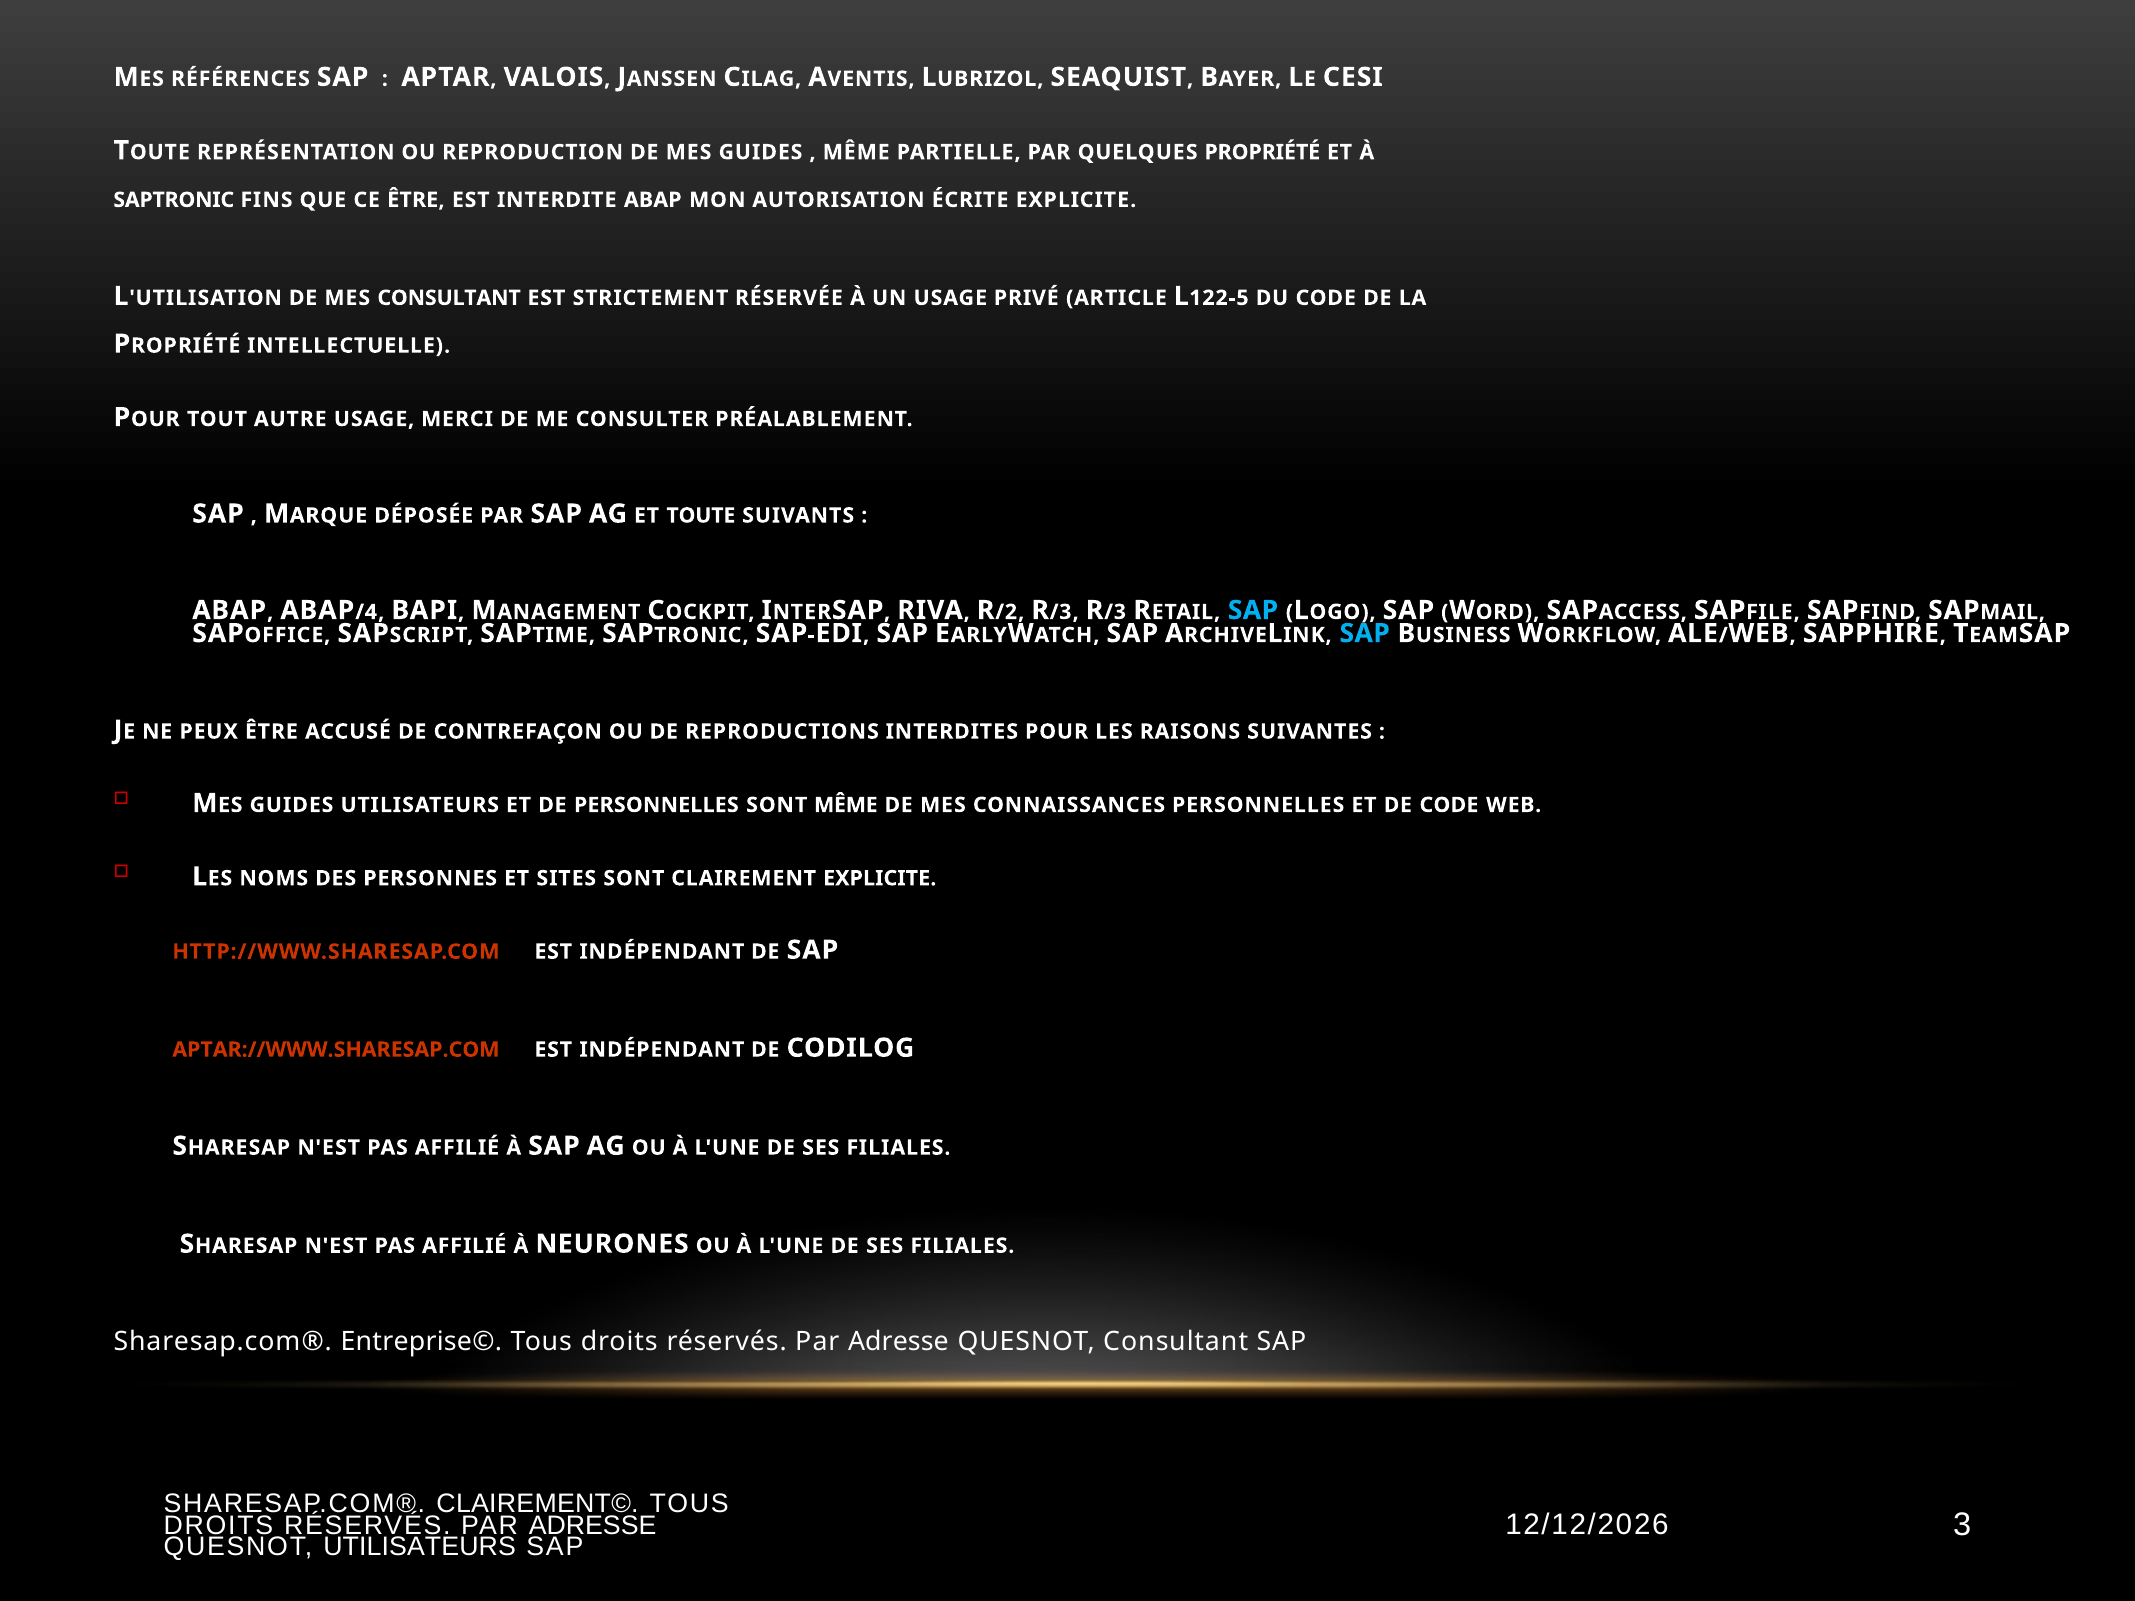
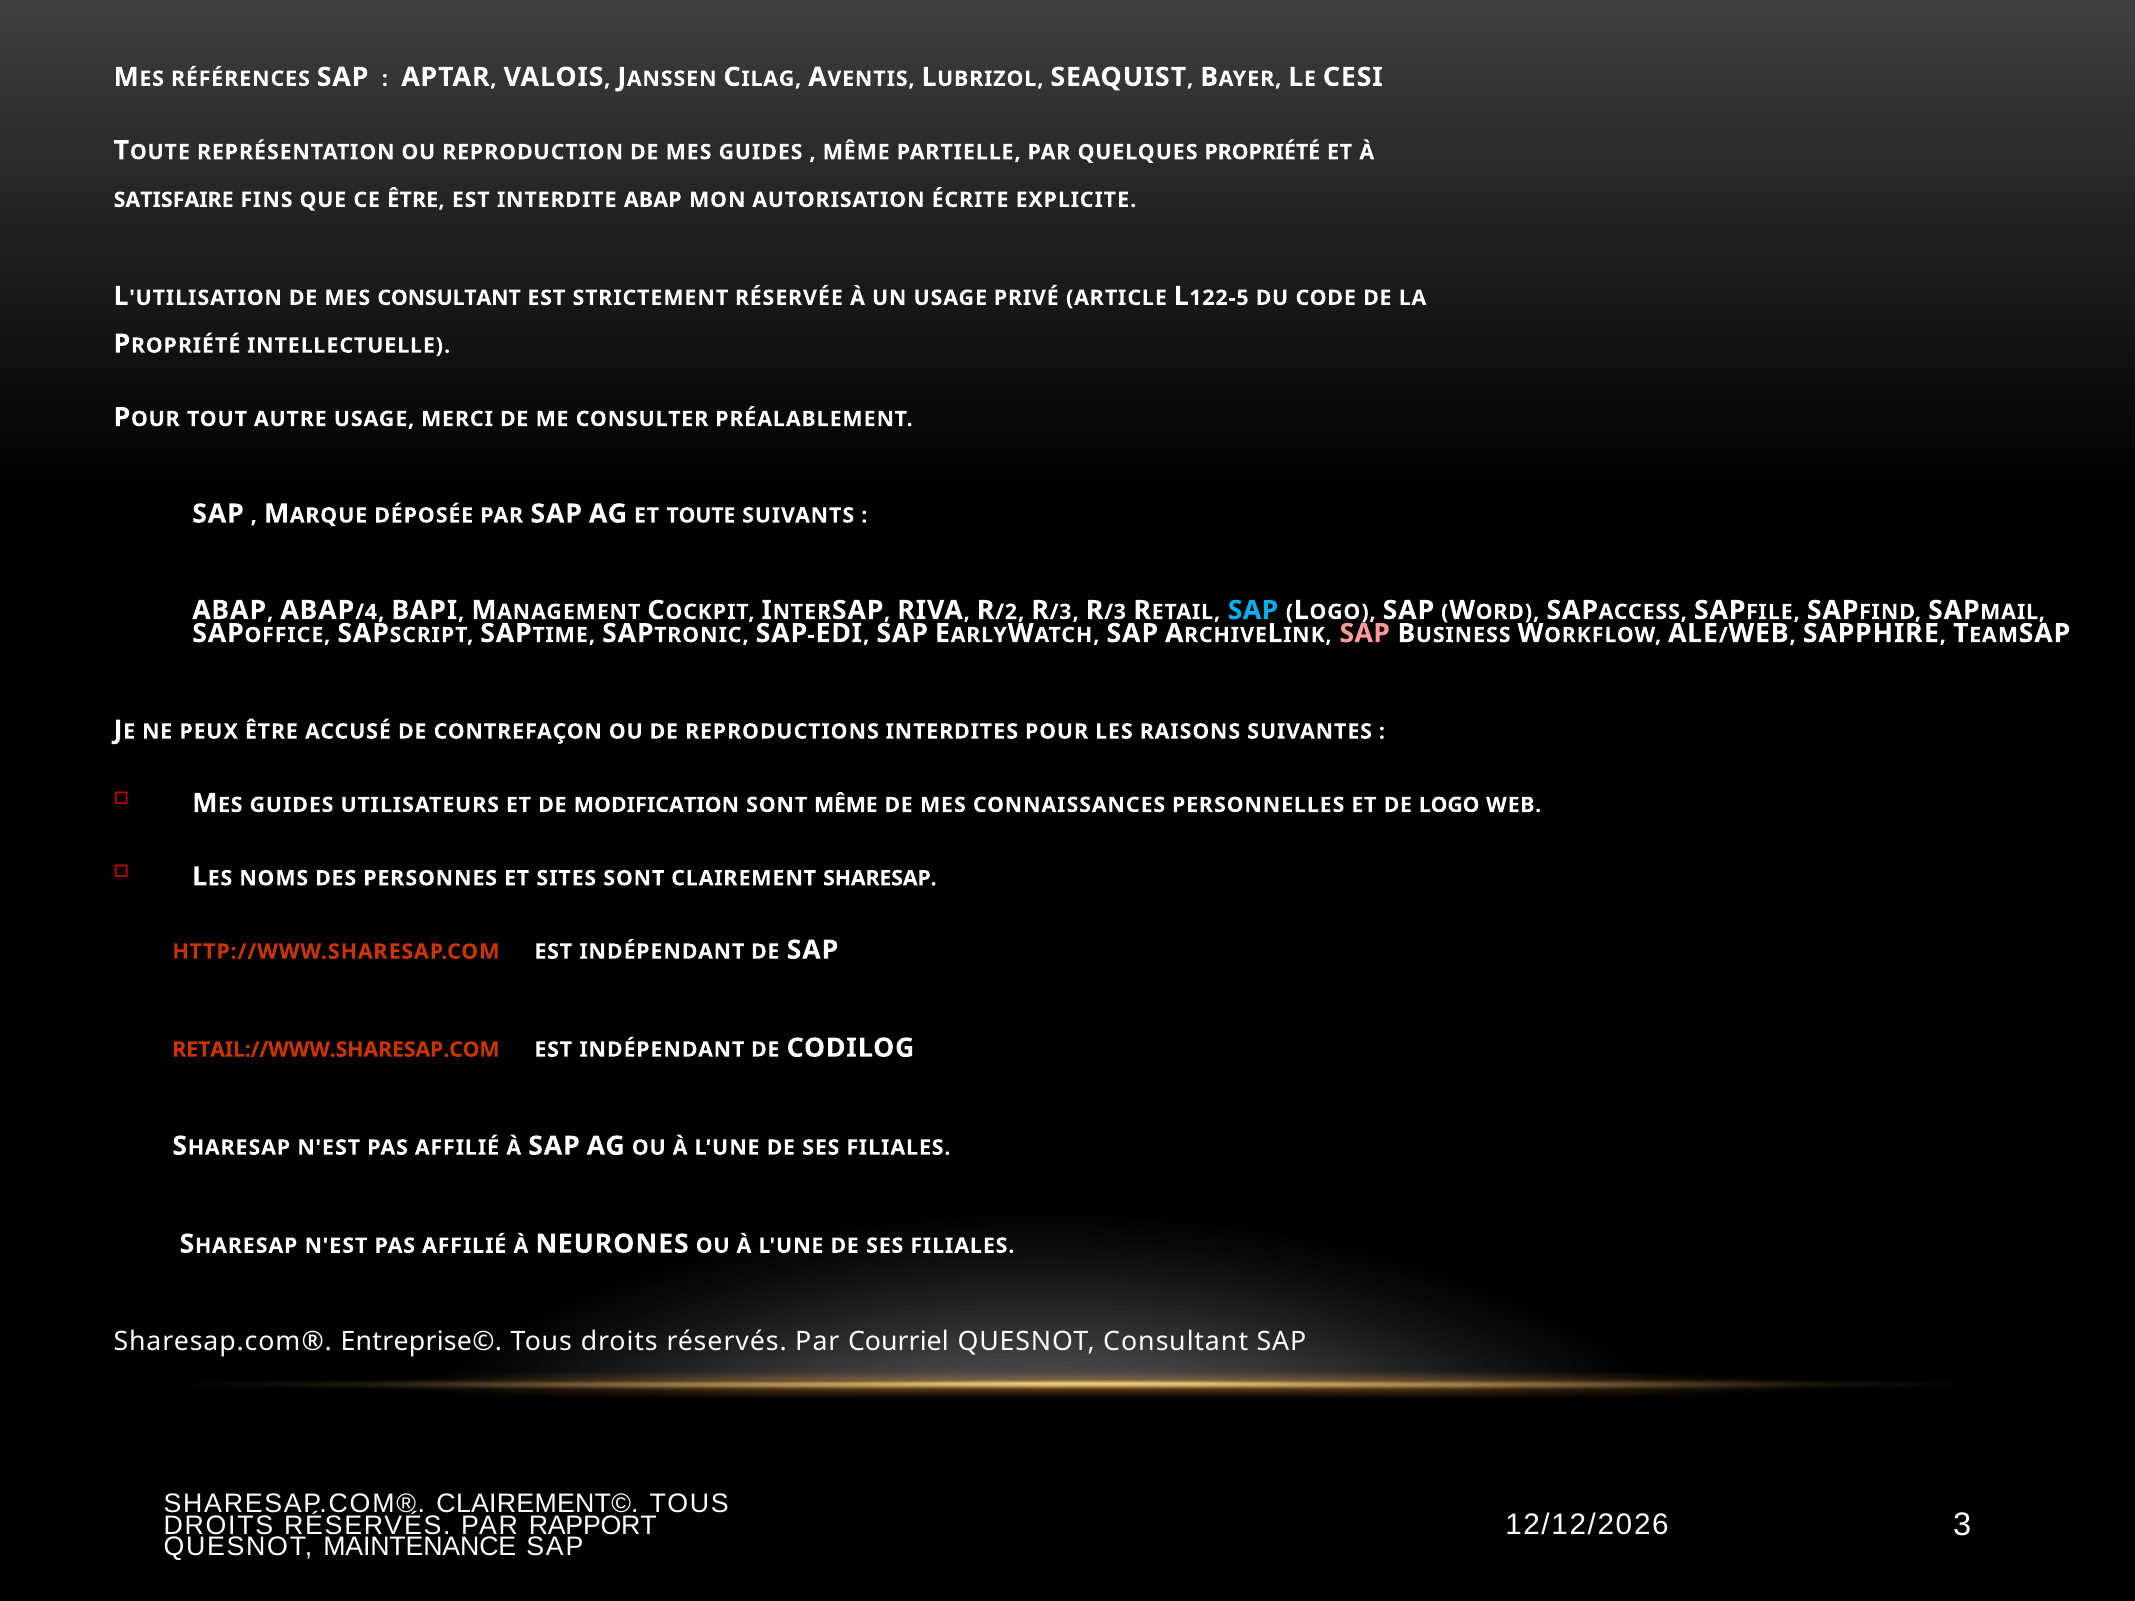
SAPTRONIC at (174, 200): SAPTRONIC -> SATISFAIRE
SAP at (1365, 633) colour: light blue -> pink
DE PERSONNELLES: PERSONNELLES -> MODIFICATION
DE CODE: CODE -> LOGO
CLAIREMENT EXPLICITE: EXPLICITE -> SHARESAP
APTAR://WWW.SHARESAP.COM: APTAR://WWW.SHARESAP.COM -> RETAIL://WWW.SHARESAP.COM
Adresse at (898, 1342): Adresse -> Courriel
ADRESSE at (593, 1525): ADRESSE -> RAPPORT
QUESNOT UTILISATEURS: UTILISATEURS -> MAINTENANCE
